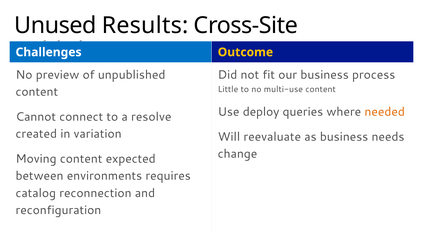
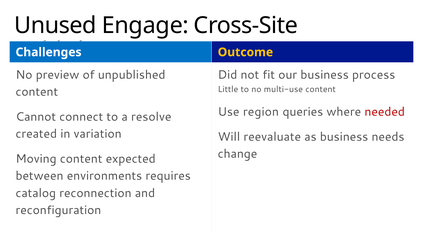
Results: Results -> Engage
deploy: deploy -> region
needed colour: orange -> red
